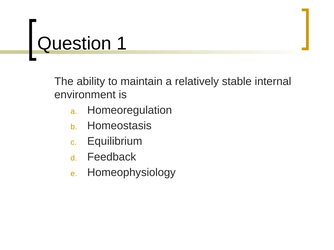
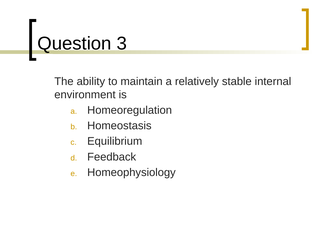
1: 1 -> 3
